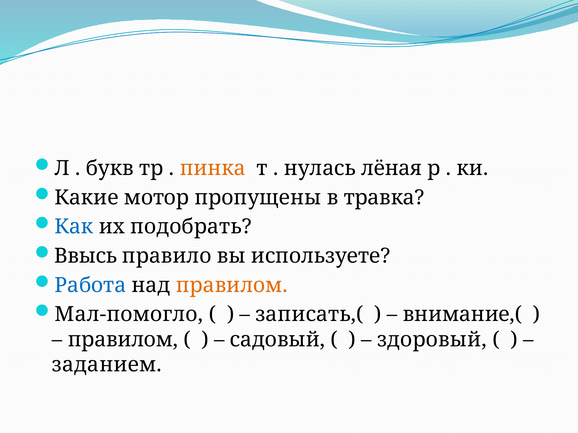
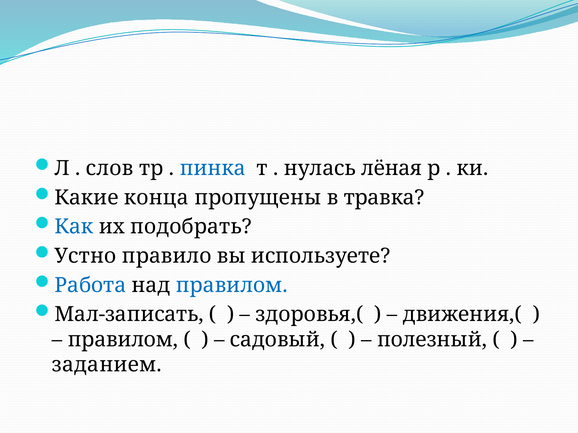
букв: букв -> слов
пинка colour: orange -> blue
мотор: мотор -> конца
Ввысь: Ввысь -> Устно
правилом at (232, 286) colour: orange -> blue
Мал-помогло: Мал-помогло -> Мал-записать
записать,(: записать,( -> здоровья,(
внимание,(: внимание,( -> движения,(
здоровый: здоровый -> полезный
